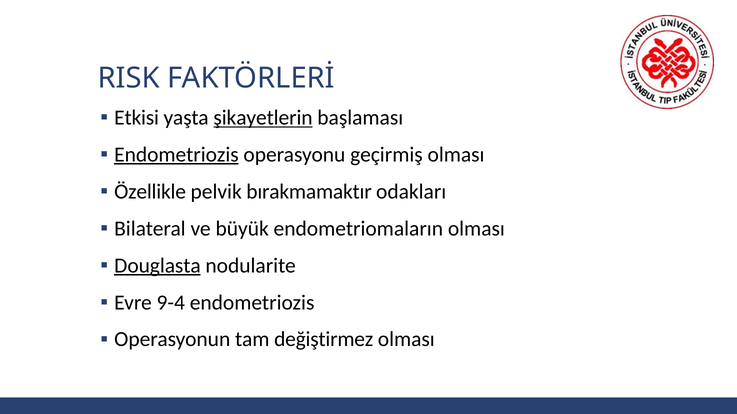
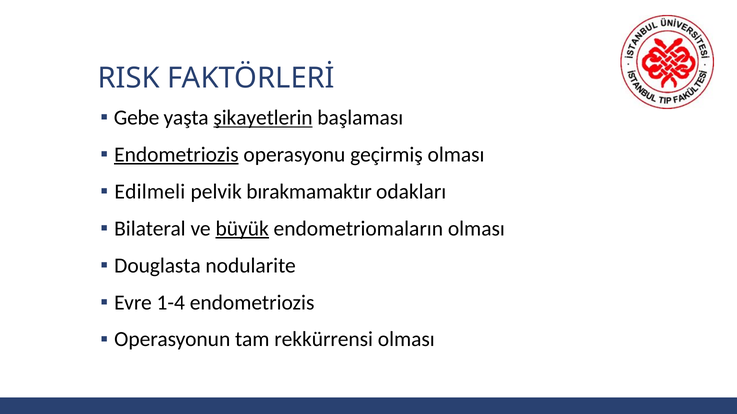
Etkisi: Etkisi -> Gebe
Özellikle: Özellikle -> Edilmeli
büyük underline: none -> present
Douglasta underline: present -> none
9-4: 9-4 -> 1-4
değiştirmez: değiştirmez -> rekkürrensi
